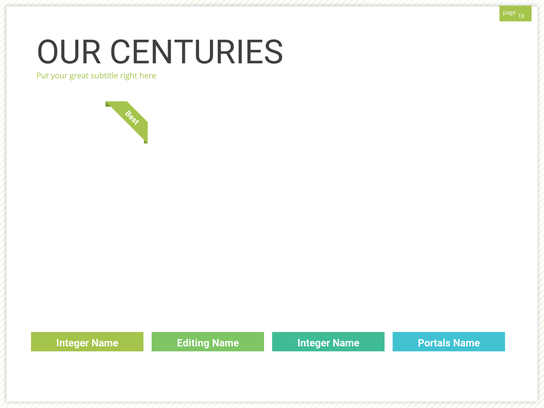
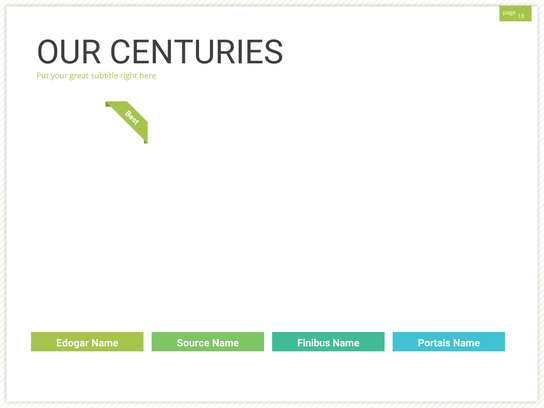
Integer at (73, 343): Integer -> Edogar
Editing: Editing -> Source
Name Integer: Integer -> Finibus
